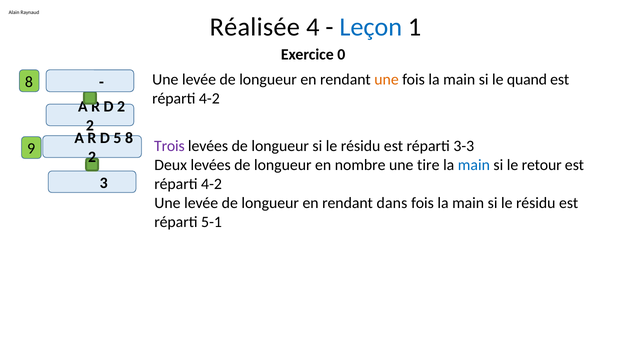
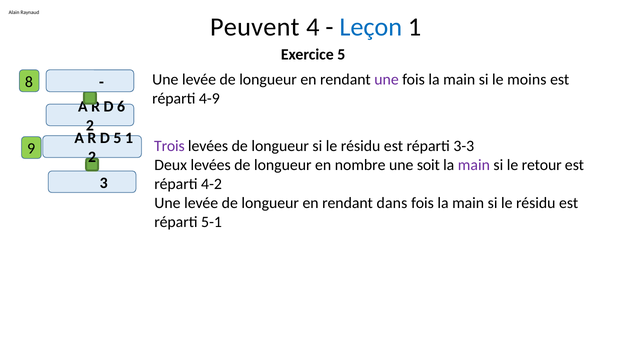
Réalisée: Réalisée -> Peuvent
Exercice 0: 0 -> 5
une at (386, 79) colour: orange -> purple
quand: quand -> moins
4-2 at (209, 98): 4-2 -> 4-9
D 2: 2 -> 6
5 8: 8 -> 1
tire: tire -> soit
main at (474, 165) colour: blue -> purple
